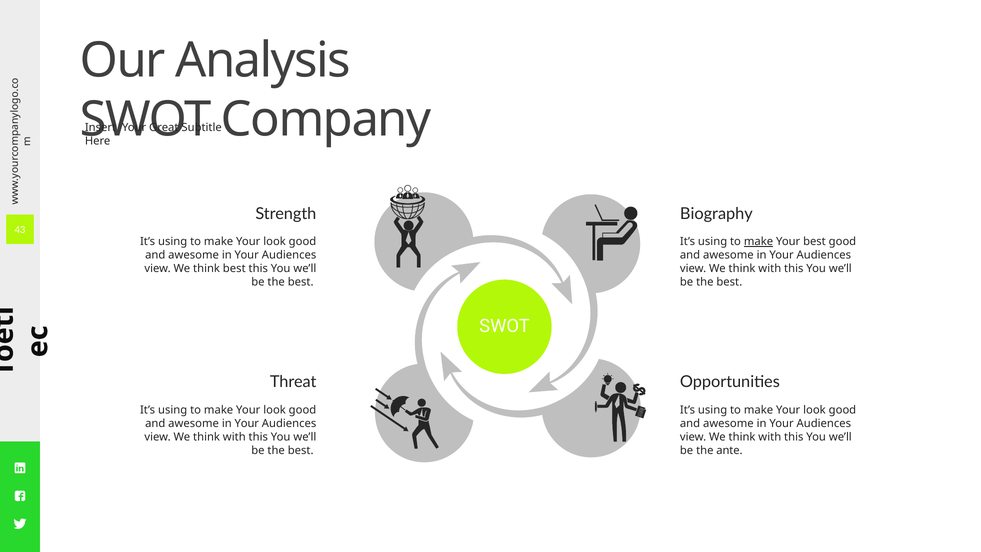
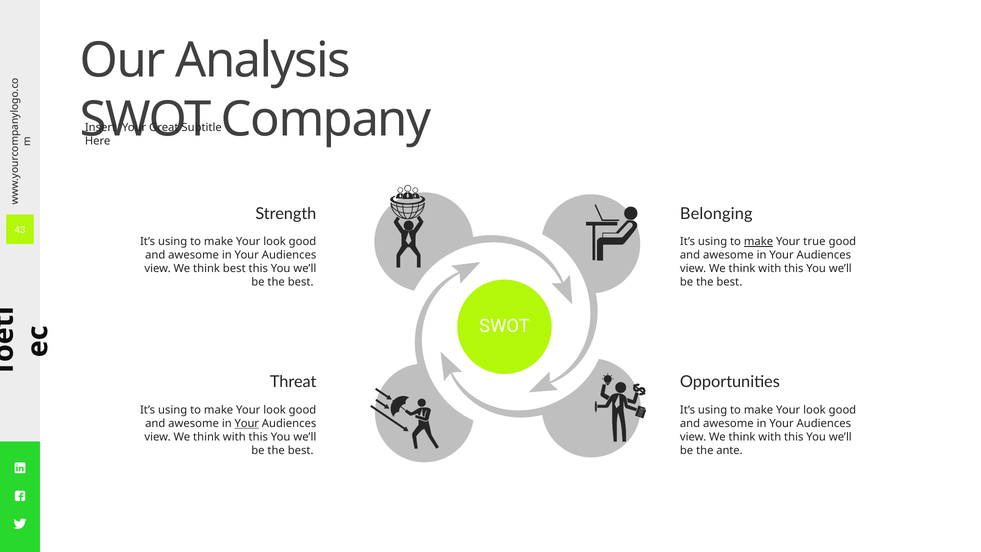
Biography: Biography -> Belonging
Your best: best -> true
Your at (247, 423) underline: none -> present
